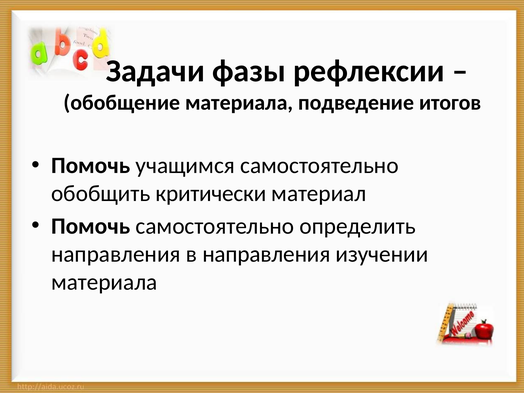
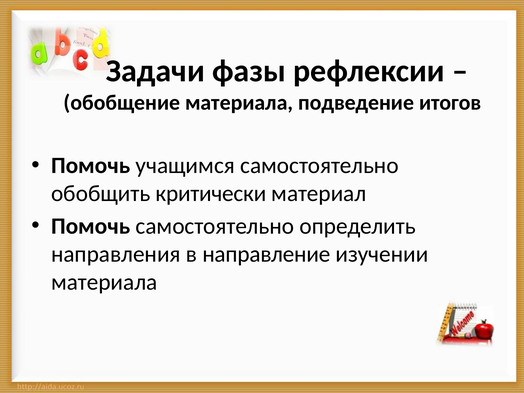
в направления: направления -> направление
